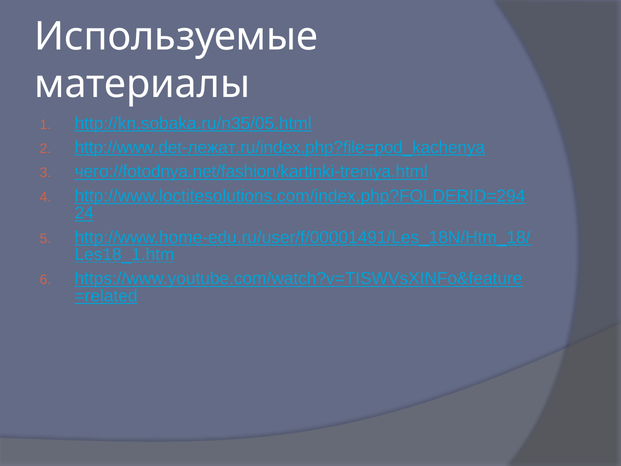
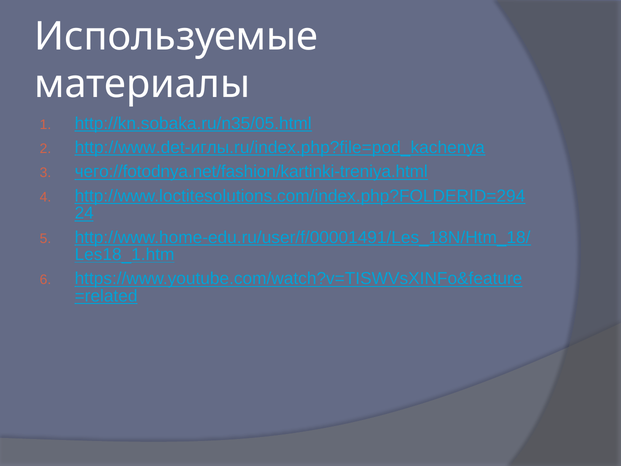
http://www.det-лежат.ru/index.php?file=pod_kachenya: http://www.det-лежат.ru/index.php?file=pod_kachenya -> http://www.det-иглы.ru/index.php?file=pod_kachenya
